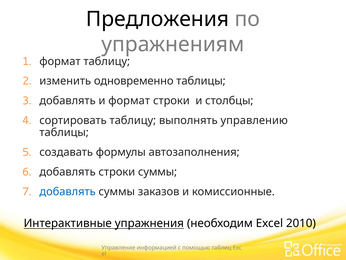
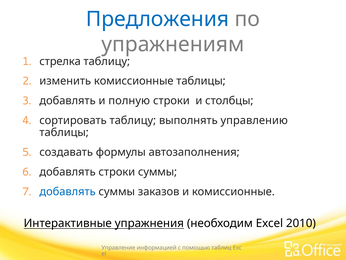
Предложения colour: black -> blue
формат at (60, 61): формат -> стрелка
изменить одновременно: одновременно -> комиссионные
и формат: формат -> полную
